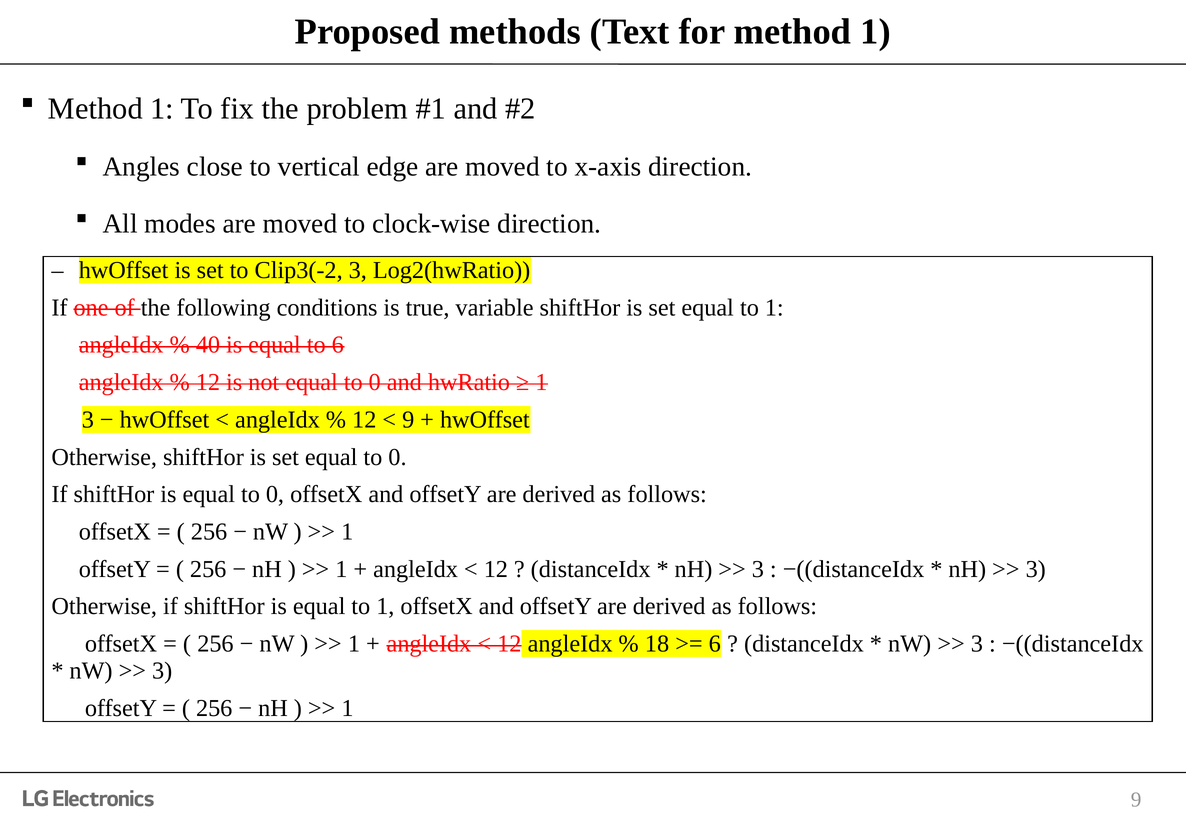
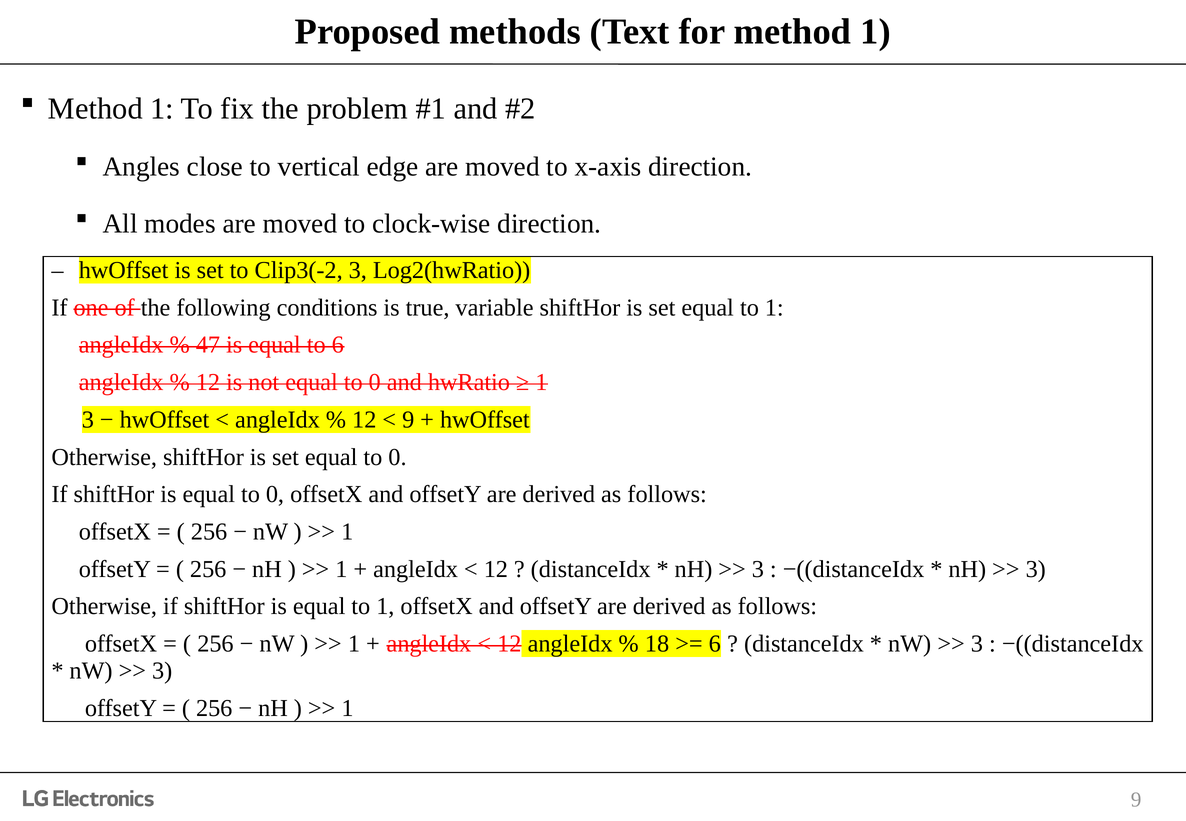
40: 40 -> 47
